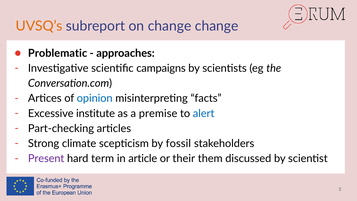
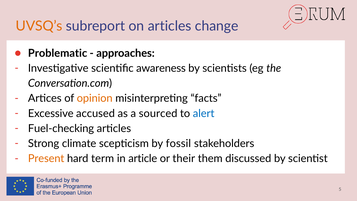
on change: change -> articles
campaigns: campaigns -> awareness
opinion colour: blue -> orange
institute: institute -> accused
premise: premise -> sourced
Part-checking: Part-checking -> Fuel-checking
Present colour: purple -> orange
